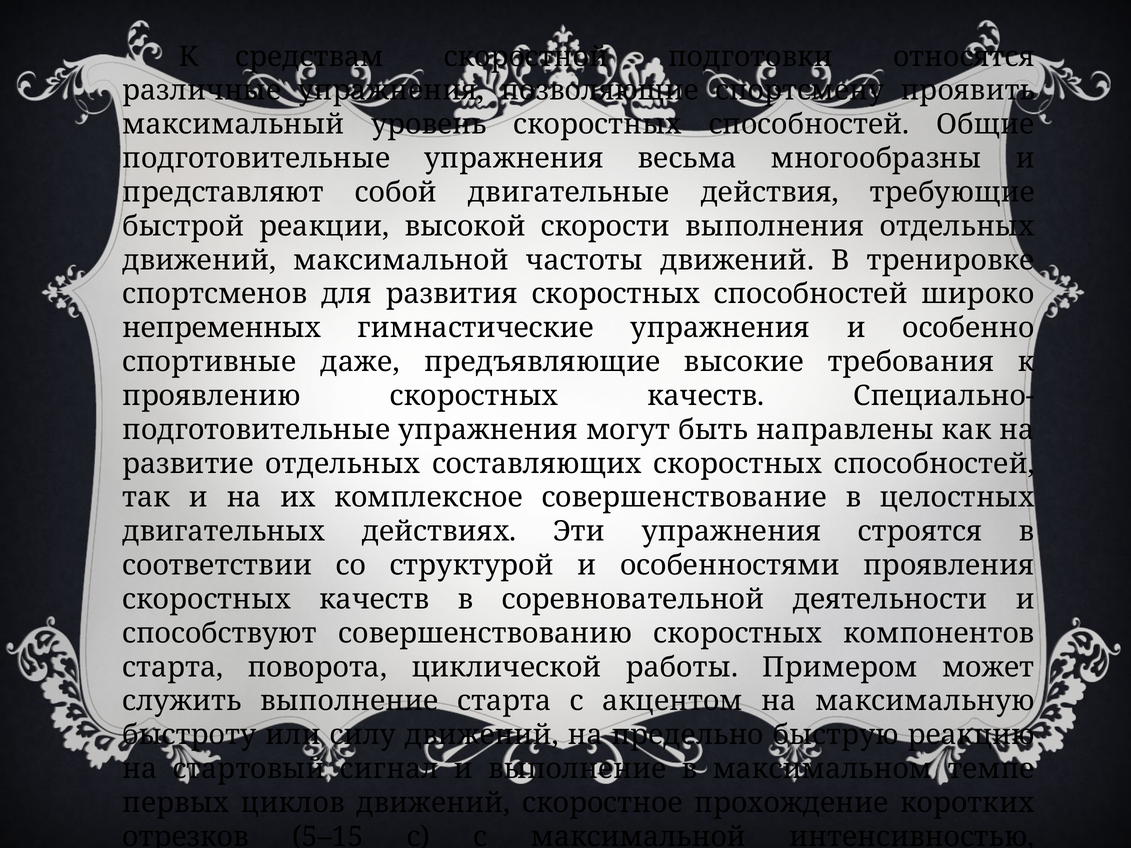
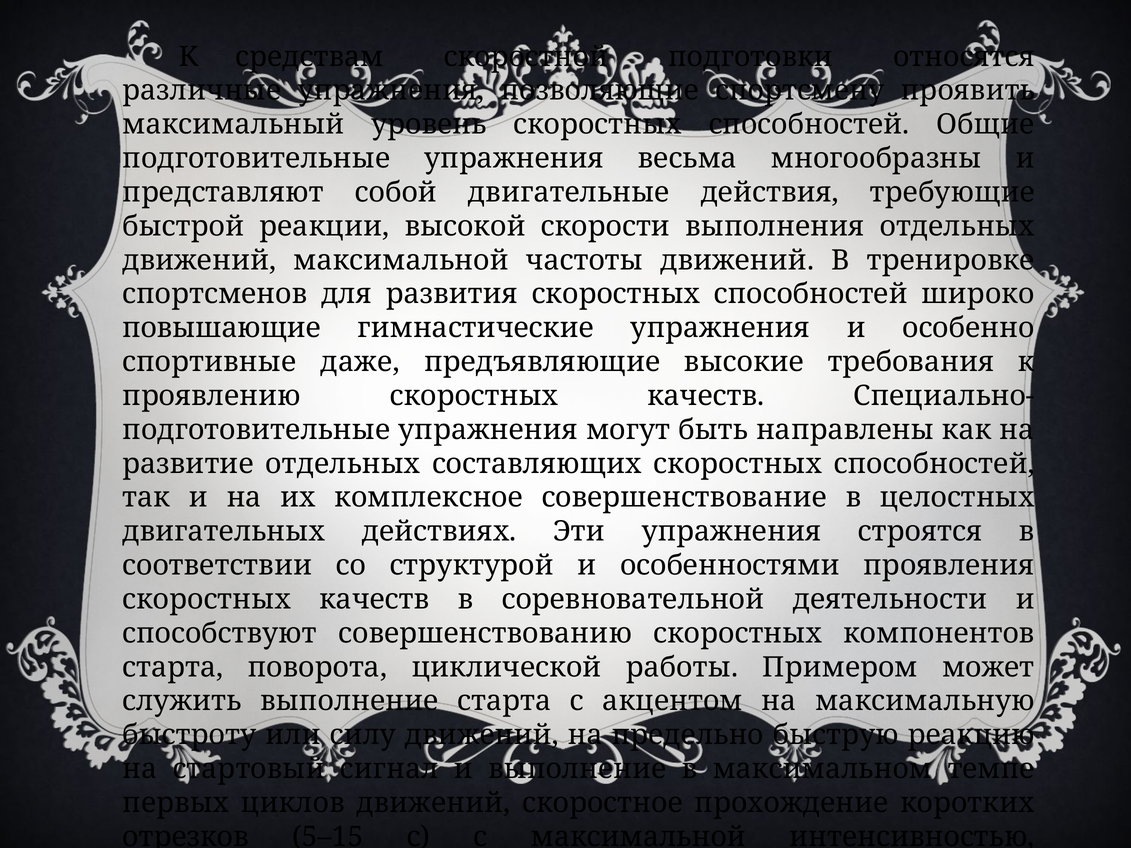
непременных: непременных -> повышающие
